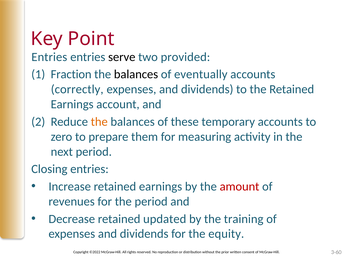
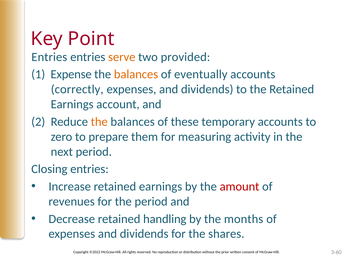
serve colour: black -> orange
Fraction: Fraction -> Expense
balances at (136, 74) colour: black -> orange
updated: updated -> handling
training: training -> months
equity: equity -> shares
